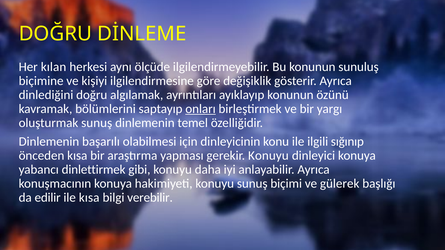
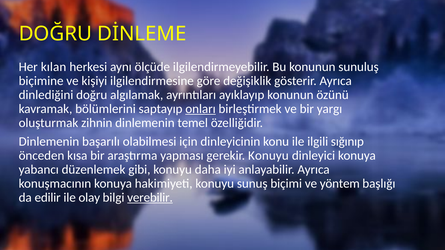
oluşturmak sunuş: sunuş -> zihnin
dinlettirmek: dinlettirmek -> düzenlemek
gülerek: gülerek -> yöntem
ile kısa: kısa -> olay
verebilir underline: none -> present
